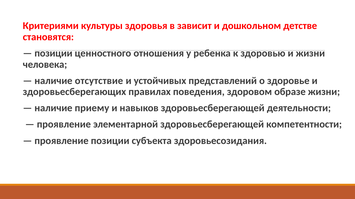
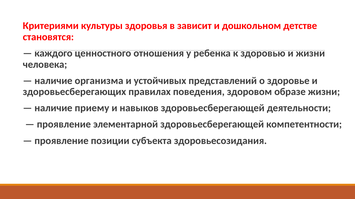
позиции at (53, 53): позиции -> каждого
отсутствие: отсутствие -> организма
